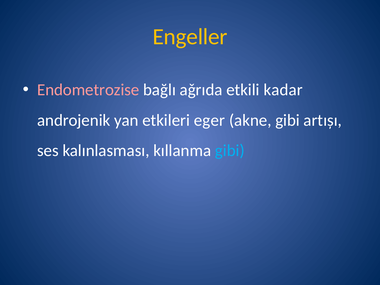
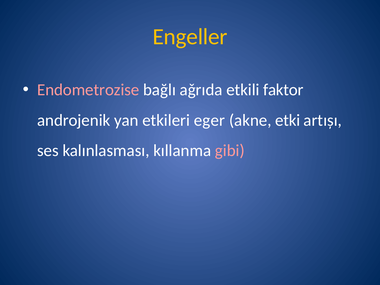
kadar: kadar -> faktor
akne gibi: gibi -> etki
gibi at (230, 151) colour: light blue -> pink
